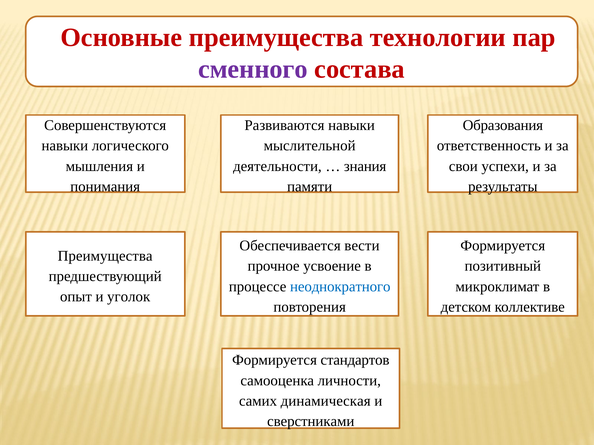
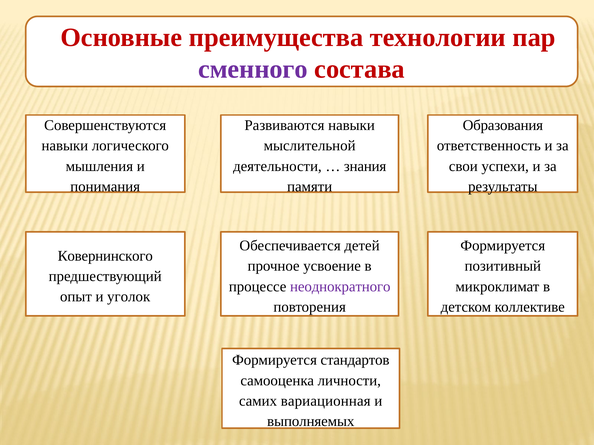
вести: вести -> детей
Преимущества at (105, 256): Преимущества -> Ковернинского
неоднократного colour: blue -> purple
динамическая: динамическая -> вариационная
сверстниками: сверстниками -> выполняемых
